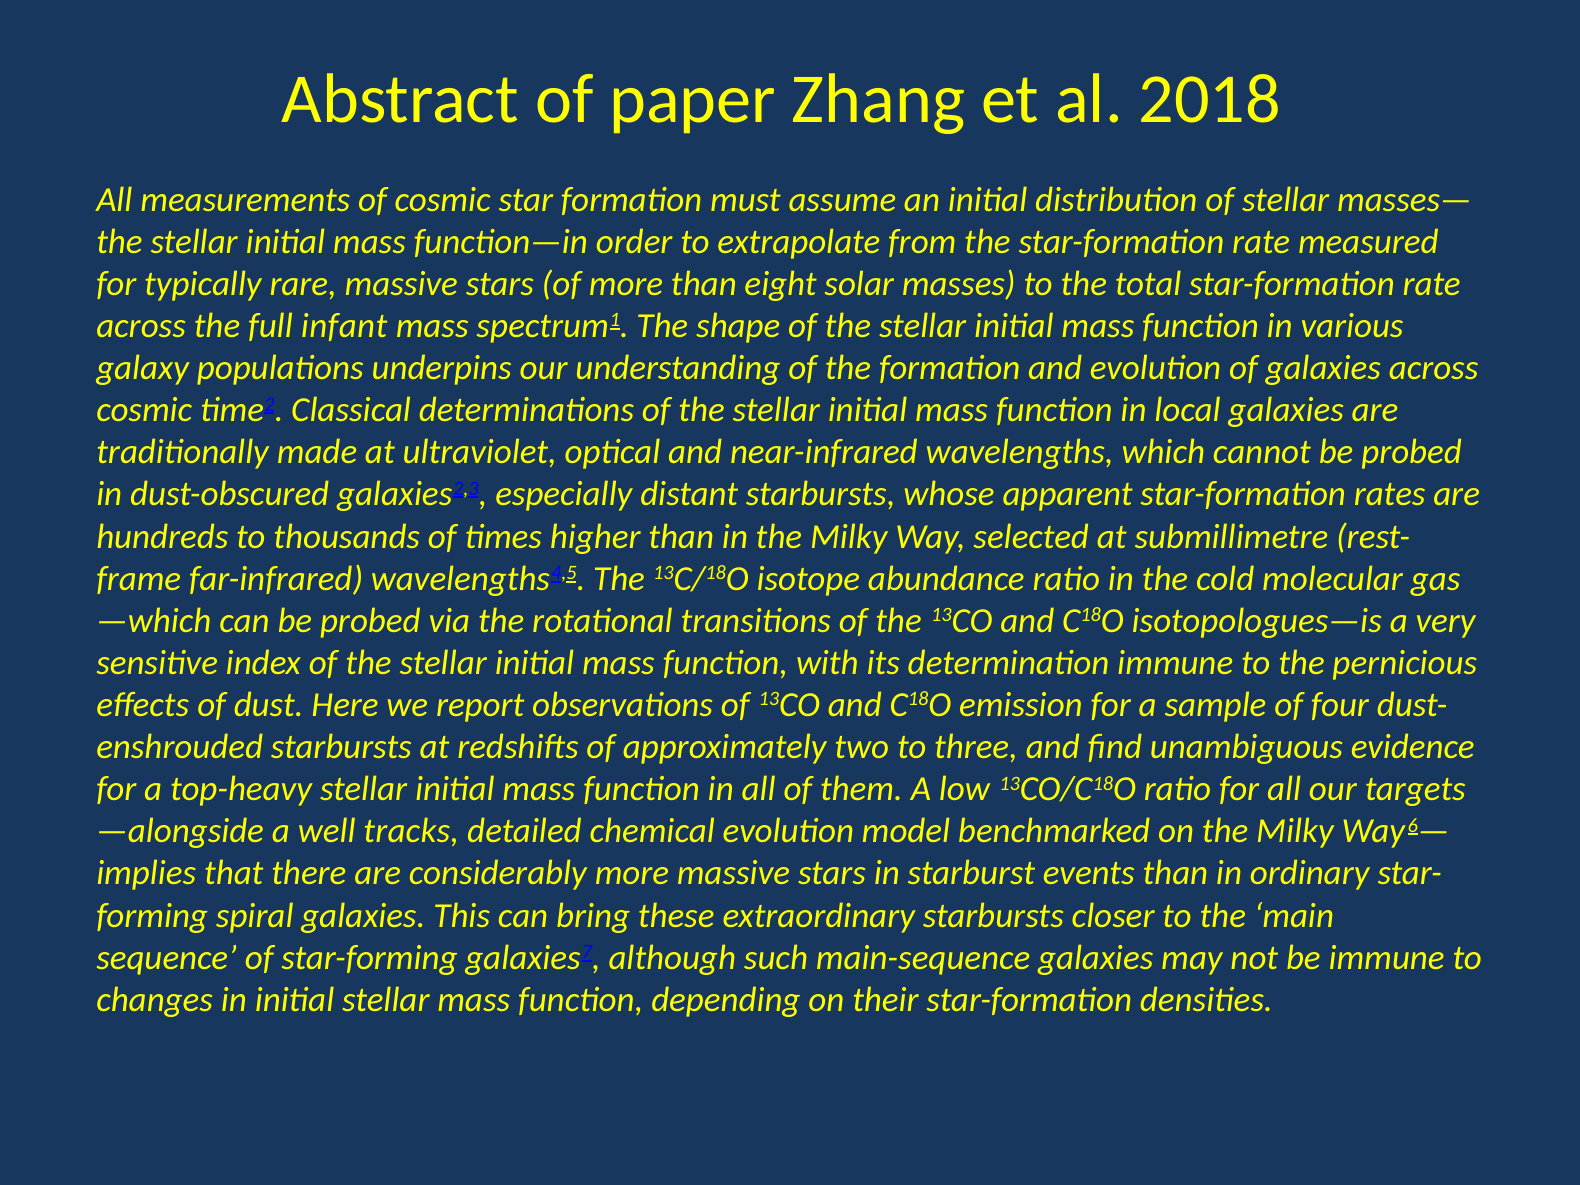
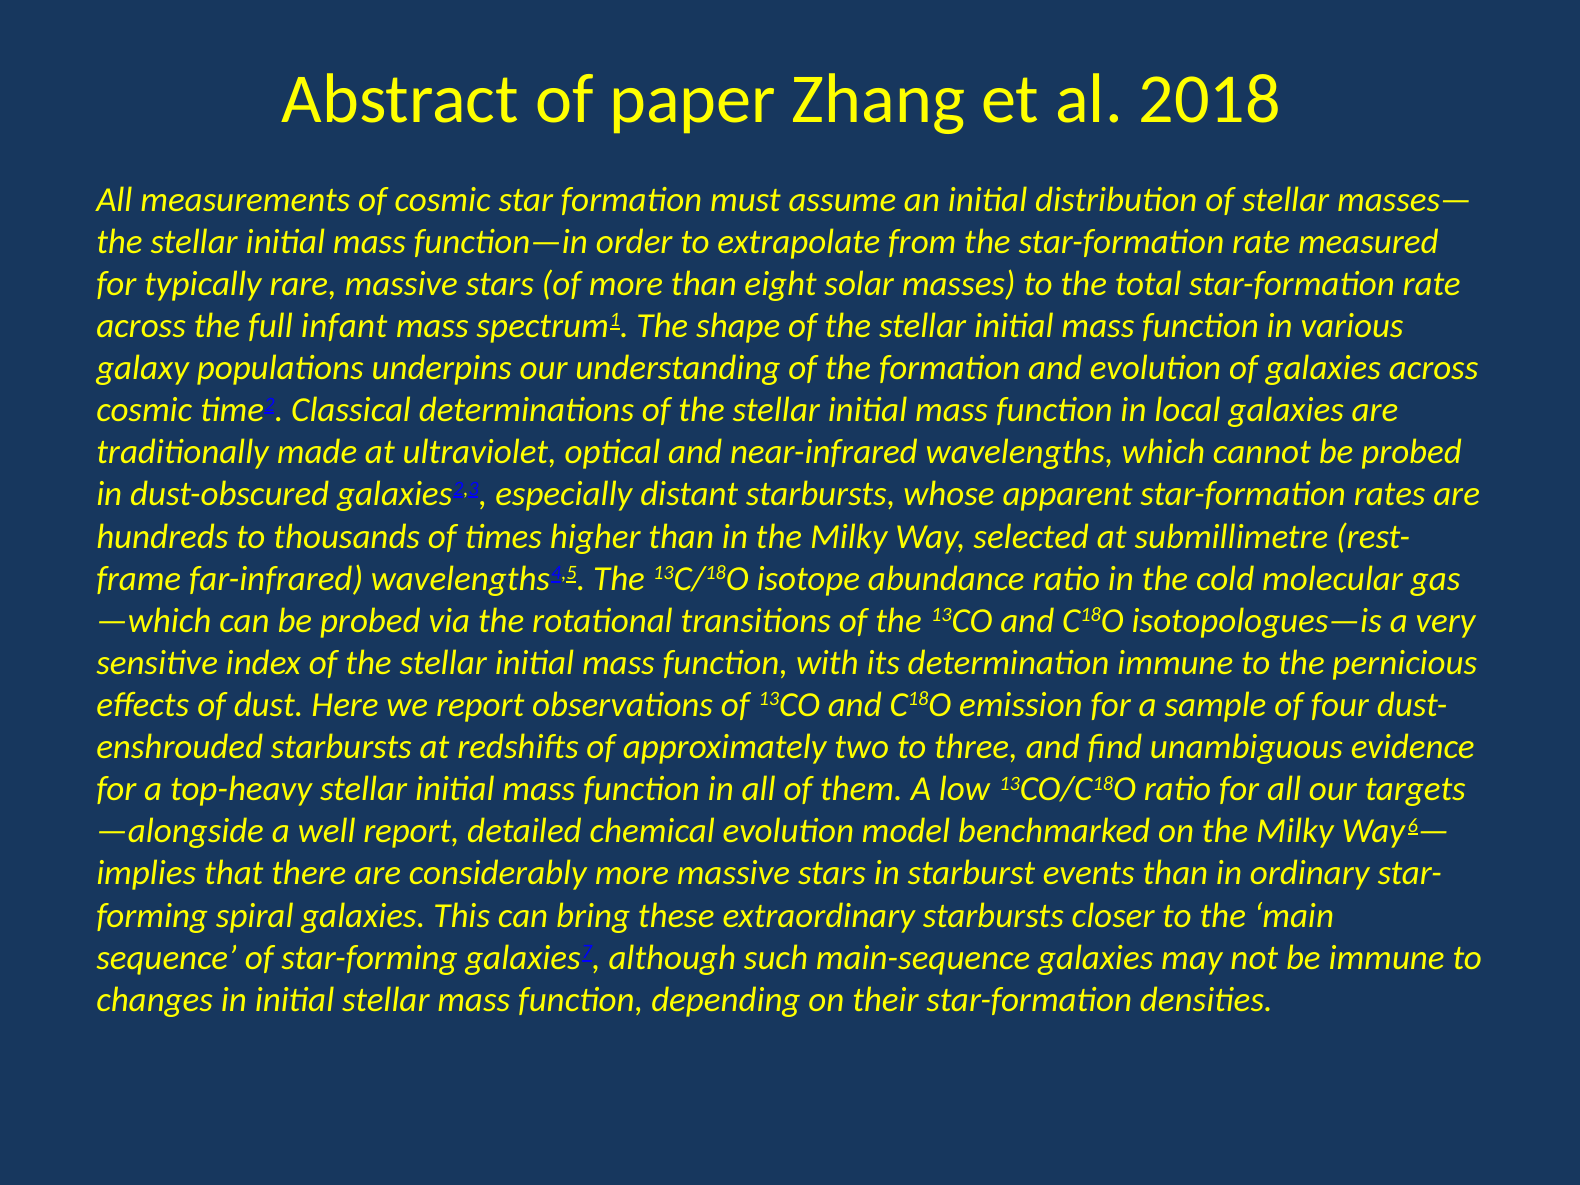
well tracks: tracks -> report
